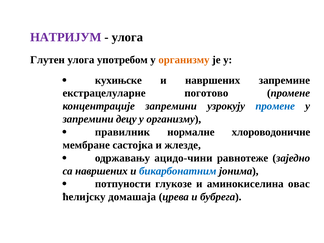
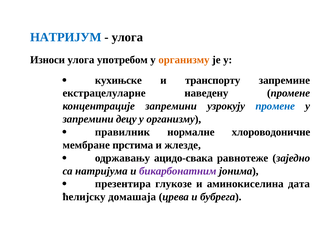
НАТРИЈУМ colour: purple -> blue
Глутен: Глутен -> Износи
и навршених: навршених -> транспорту
поготово: поготово -> наведену
састојка: састојка -> прстима
ацидо-чини: ацидо-чини -> ацидо-свака
са навршених: навршених -> натријума
бикарбонатним colour: blue -> purple
потпуности: потпуности -> презентира
овас: овас -> дата
